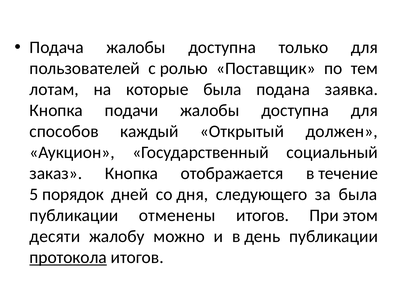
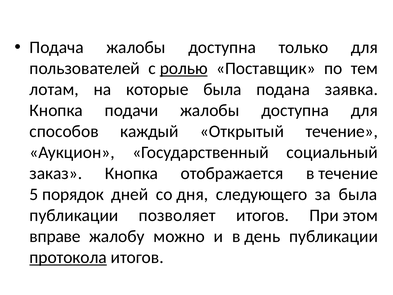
ролью underline: none -> present
Открытый должен: должен -> течение
отменены: отменены -> позволяет
десяти: десяти -> вправе
